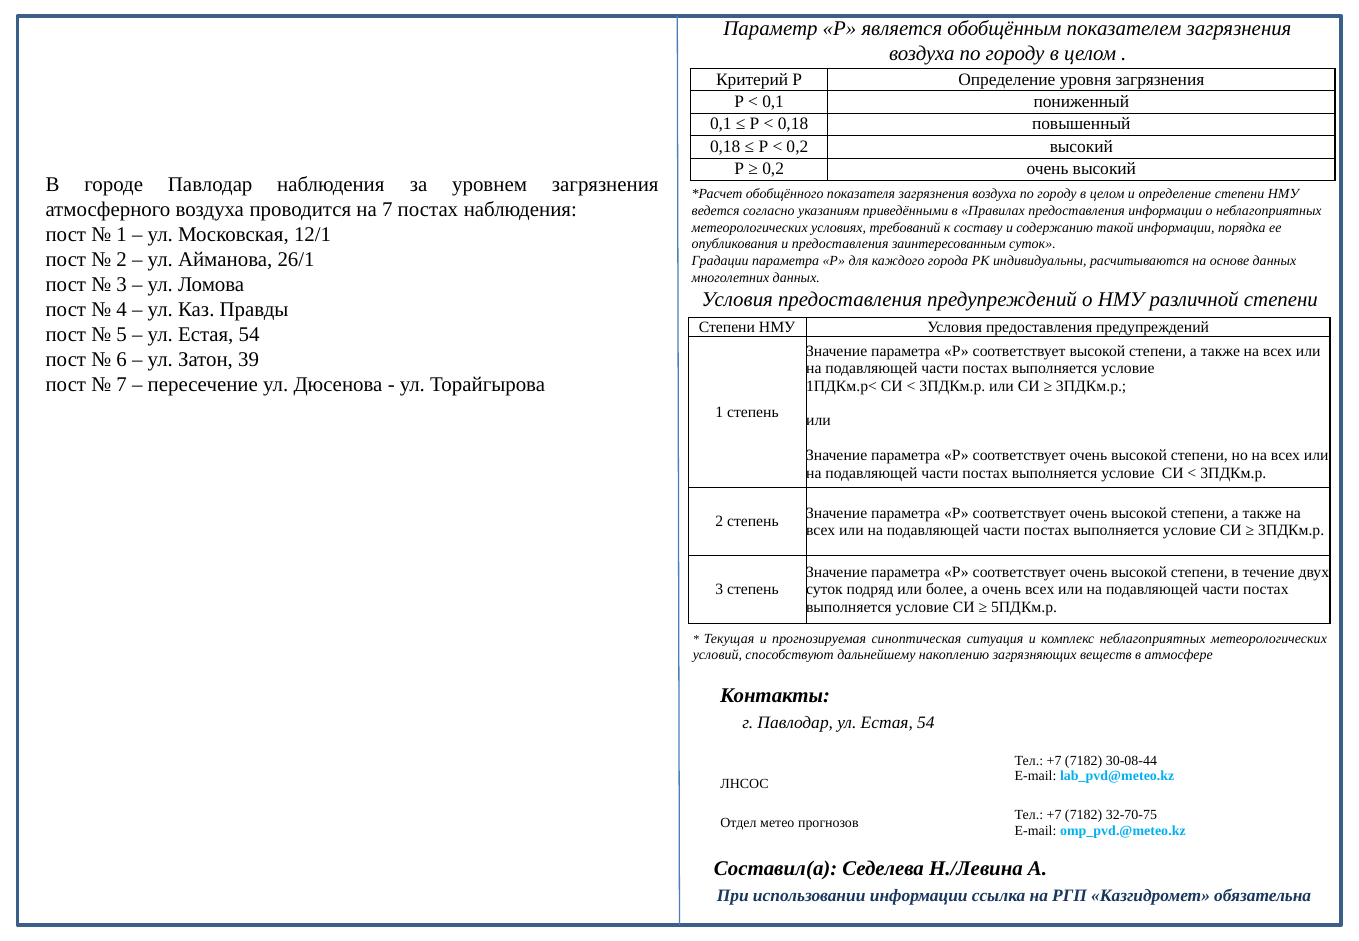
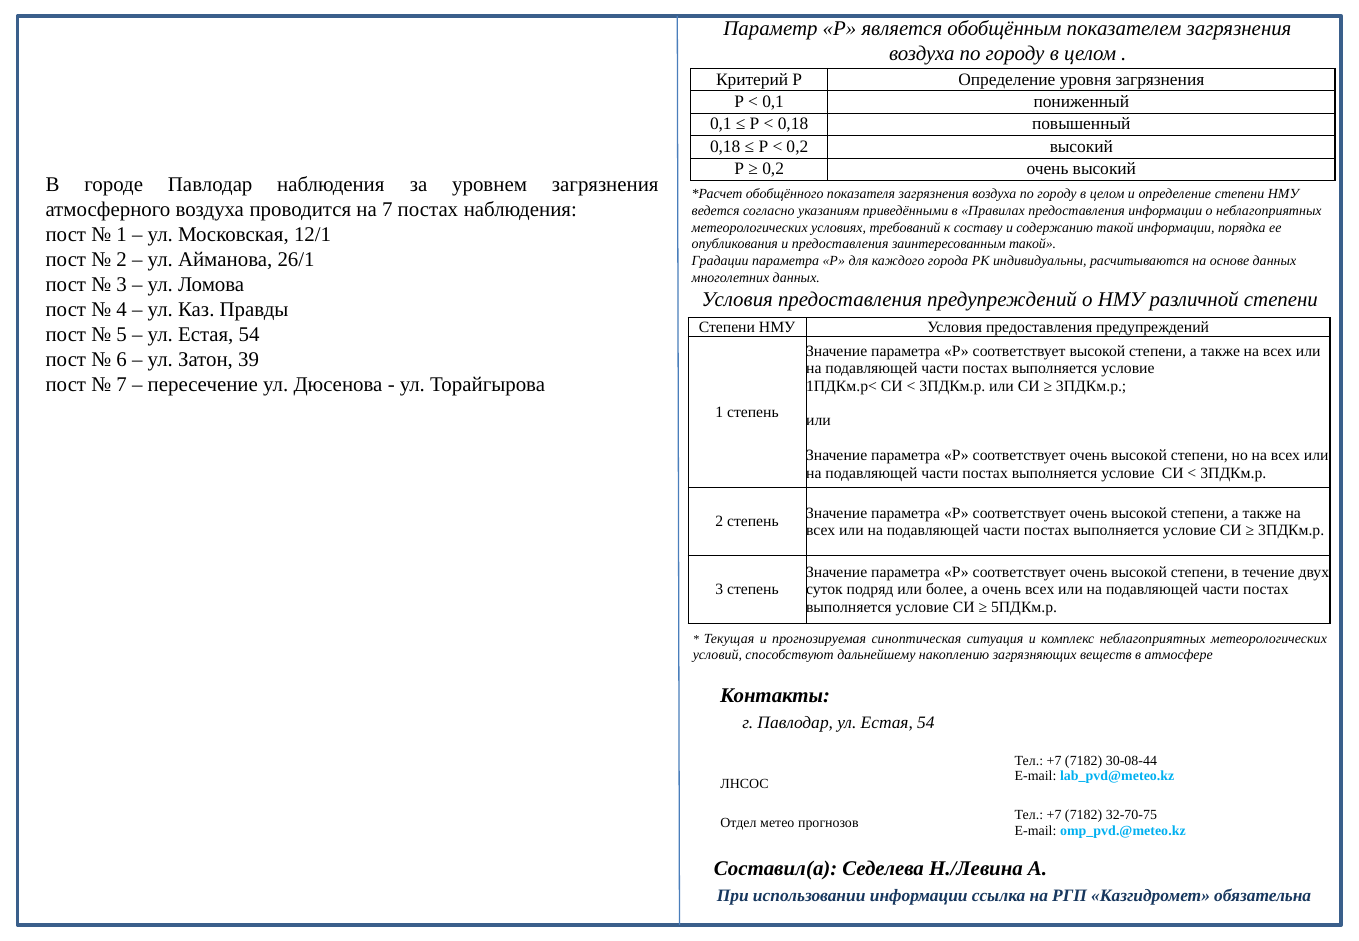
заинтересованным суток: суток -> такой
